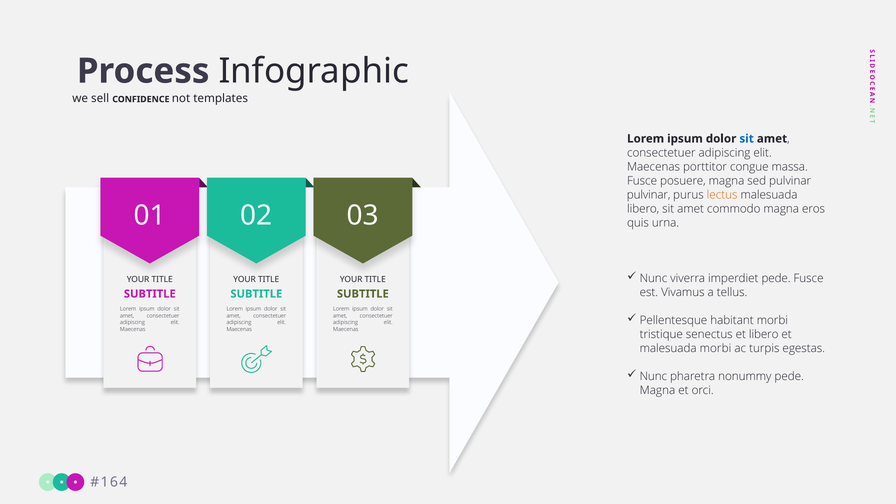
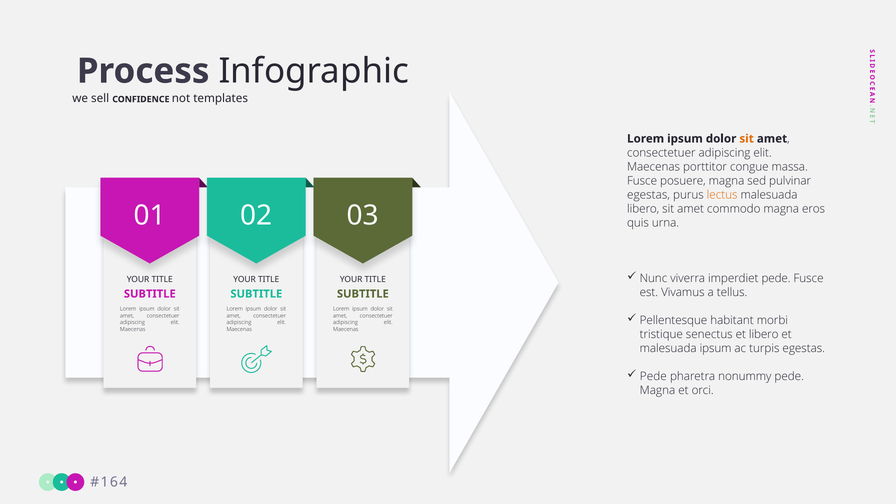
sit at (747, 139) colour: blue -> orange
pulvinar at (649, 195): pulvinar -> egestas
malesuada morbi: morbi -> ipsum
Nunc at (653, 377): Nunc -> Pede
